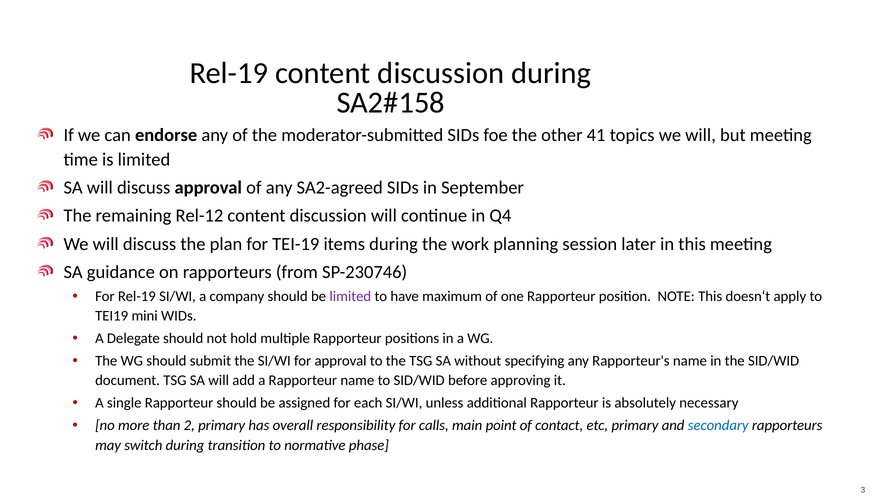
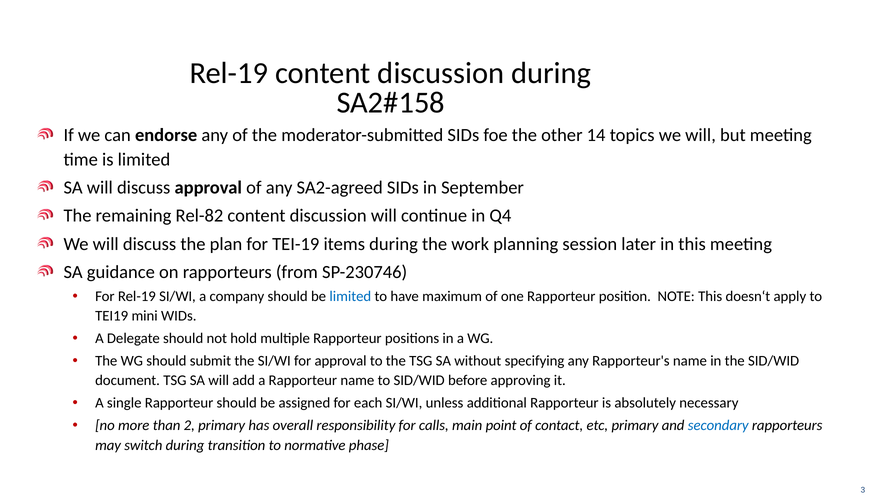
41: 41 -> 14
Rel-12: Rel-12 -> Rel-82
limited at (350, 296) colour: purple -> blue
